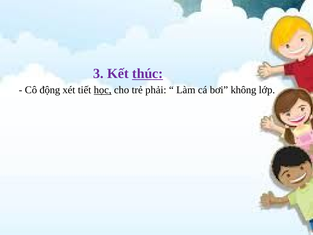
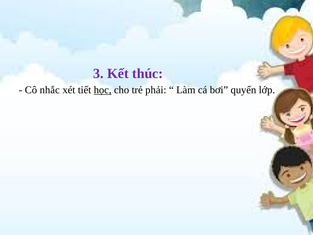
thúc underline: present -> none
động: động -> nhắc
không: không -> quyển
